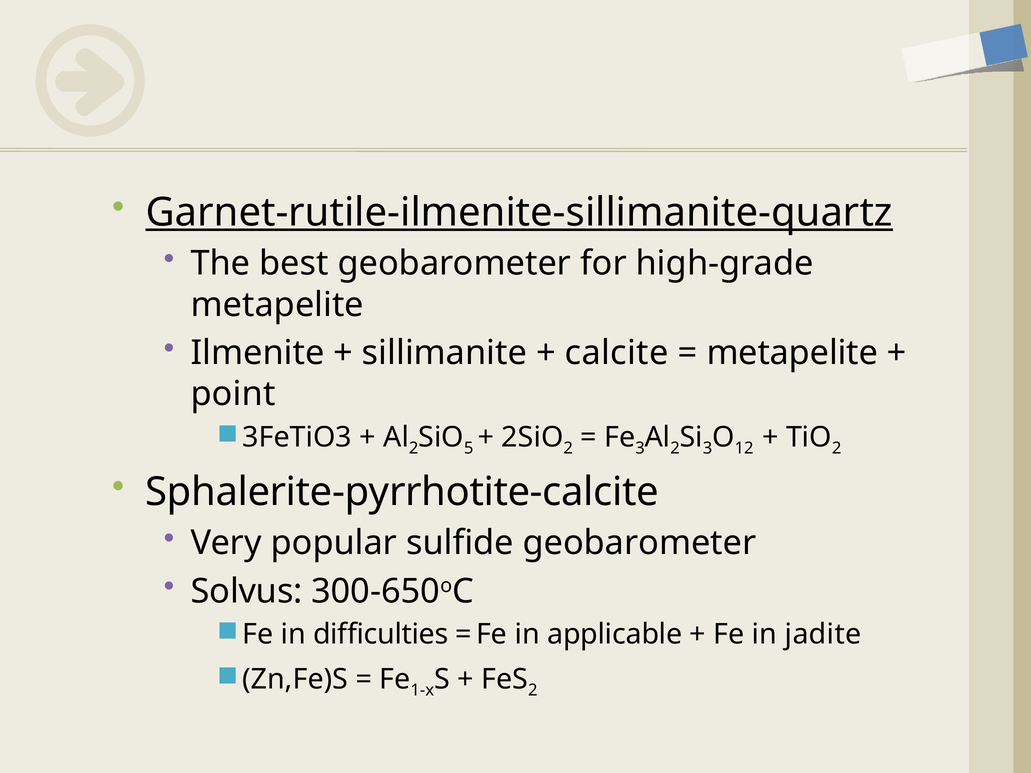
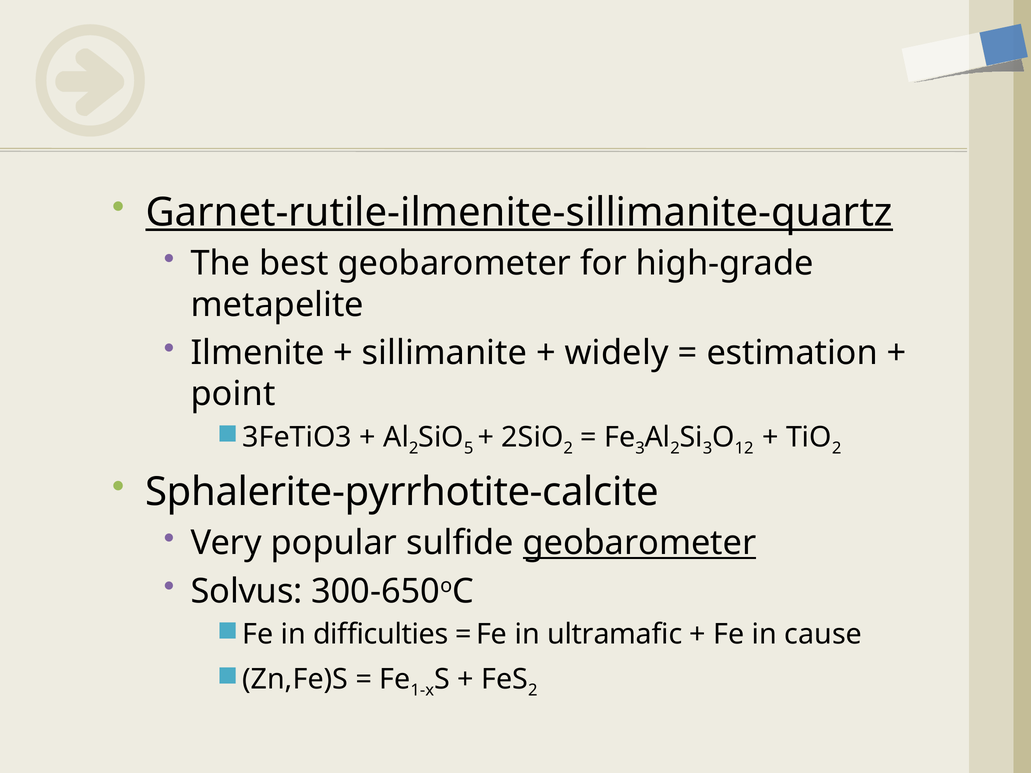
calcite: calcite -> widely
metapelite at (792, 353): metapelite -> estimation
geobarometer at (640, 543) underline: none -> present
applicable: applicable -> ultramafic
jadite: jadite -> cause
